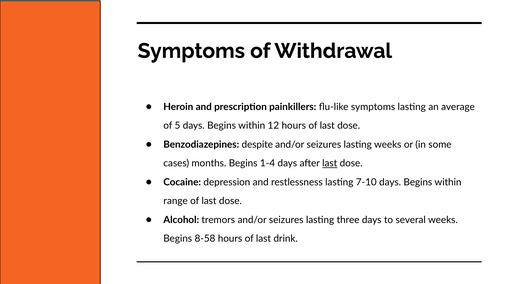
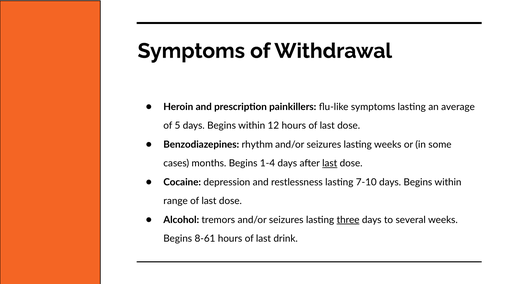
despite: despite -> rhythm
three underline: none -> present
8-58: 8-58 -> 8-61
